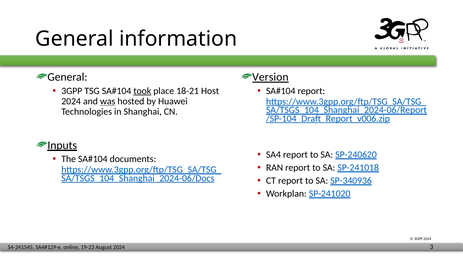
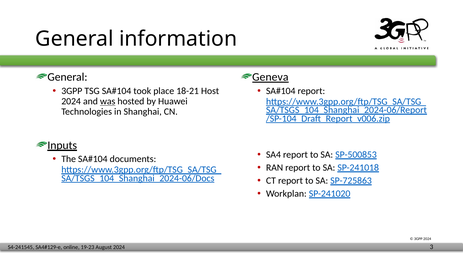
Version: Version -> Geneva
took underline: present -> none
SP-240620: SP-240620 -> SP-500853
SP-340936: SP-340936 -> SP-725863
